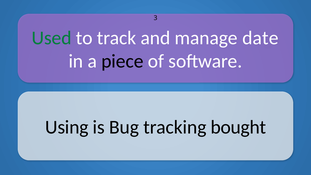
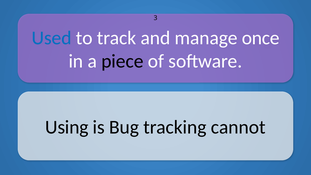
Used colour: green -> blue
date: date -> once
bought: bought -> cannot
